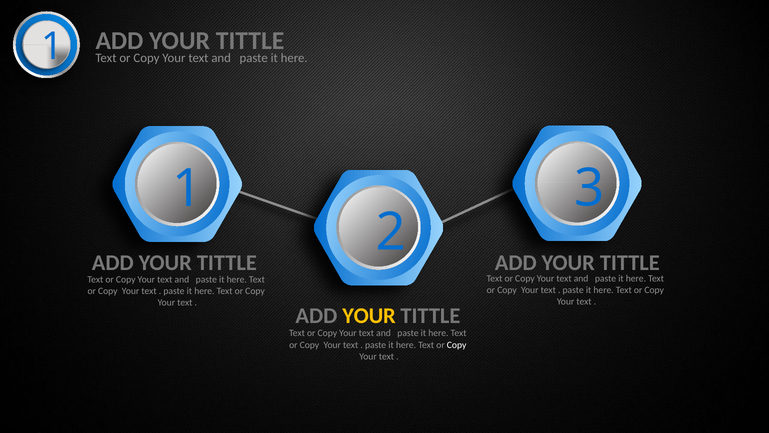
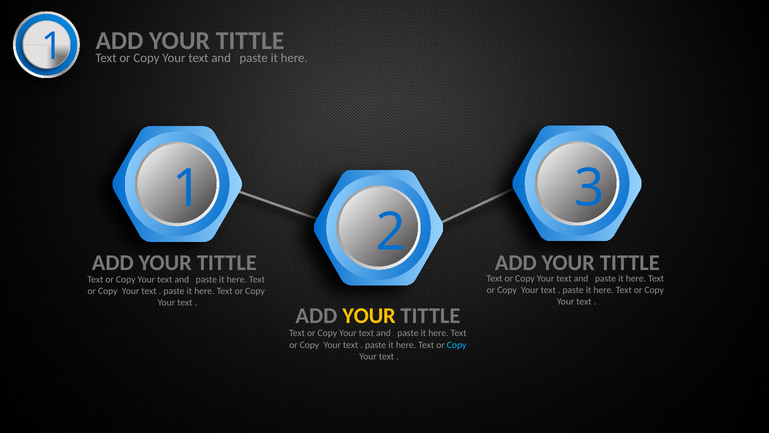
Copy at (457, 344) colour: white -> light blue
